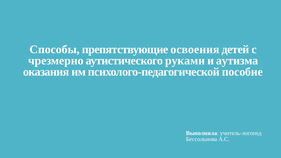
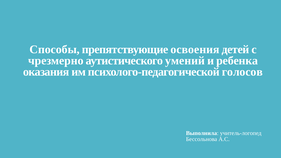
руками: руками -> умений
аутизма: аутизма -> ребенка
пособие: пособие -> голосов
